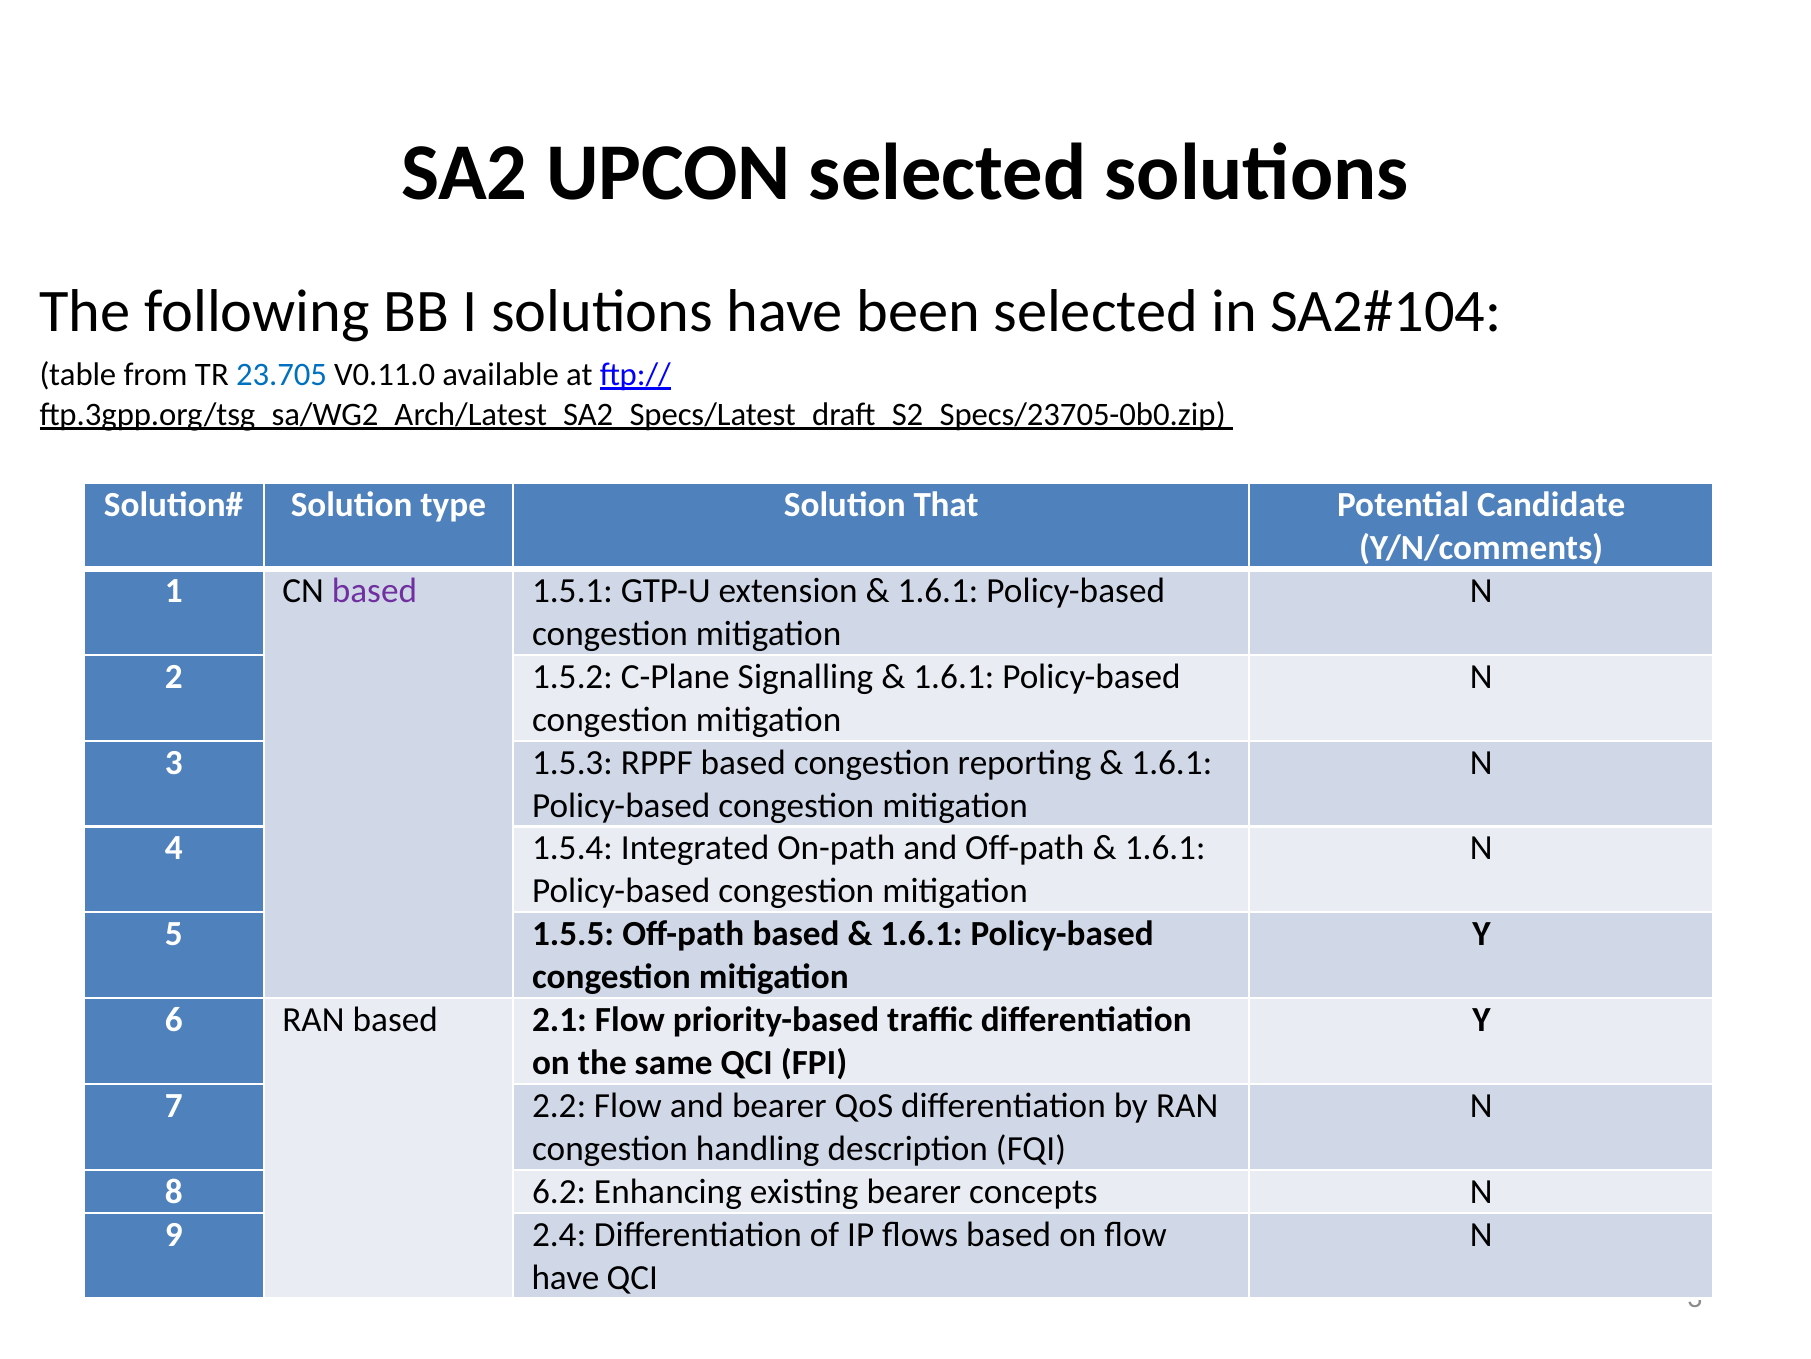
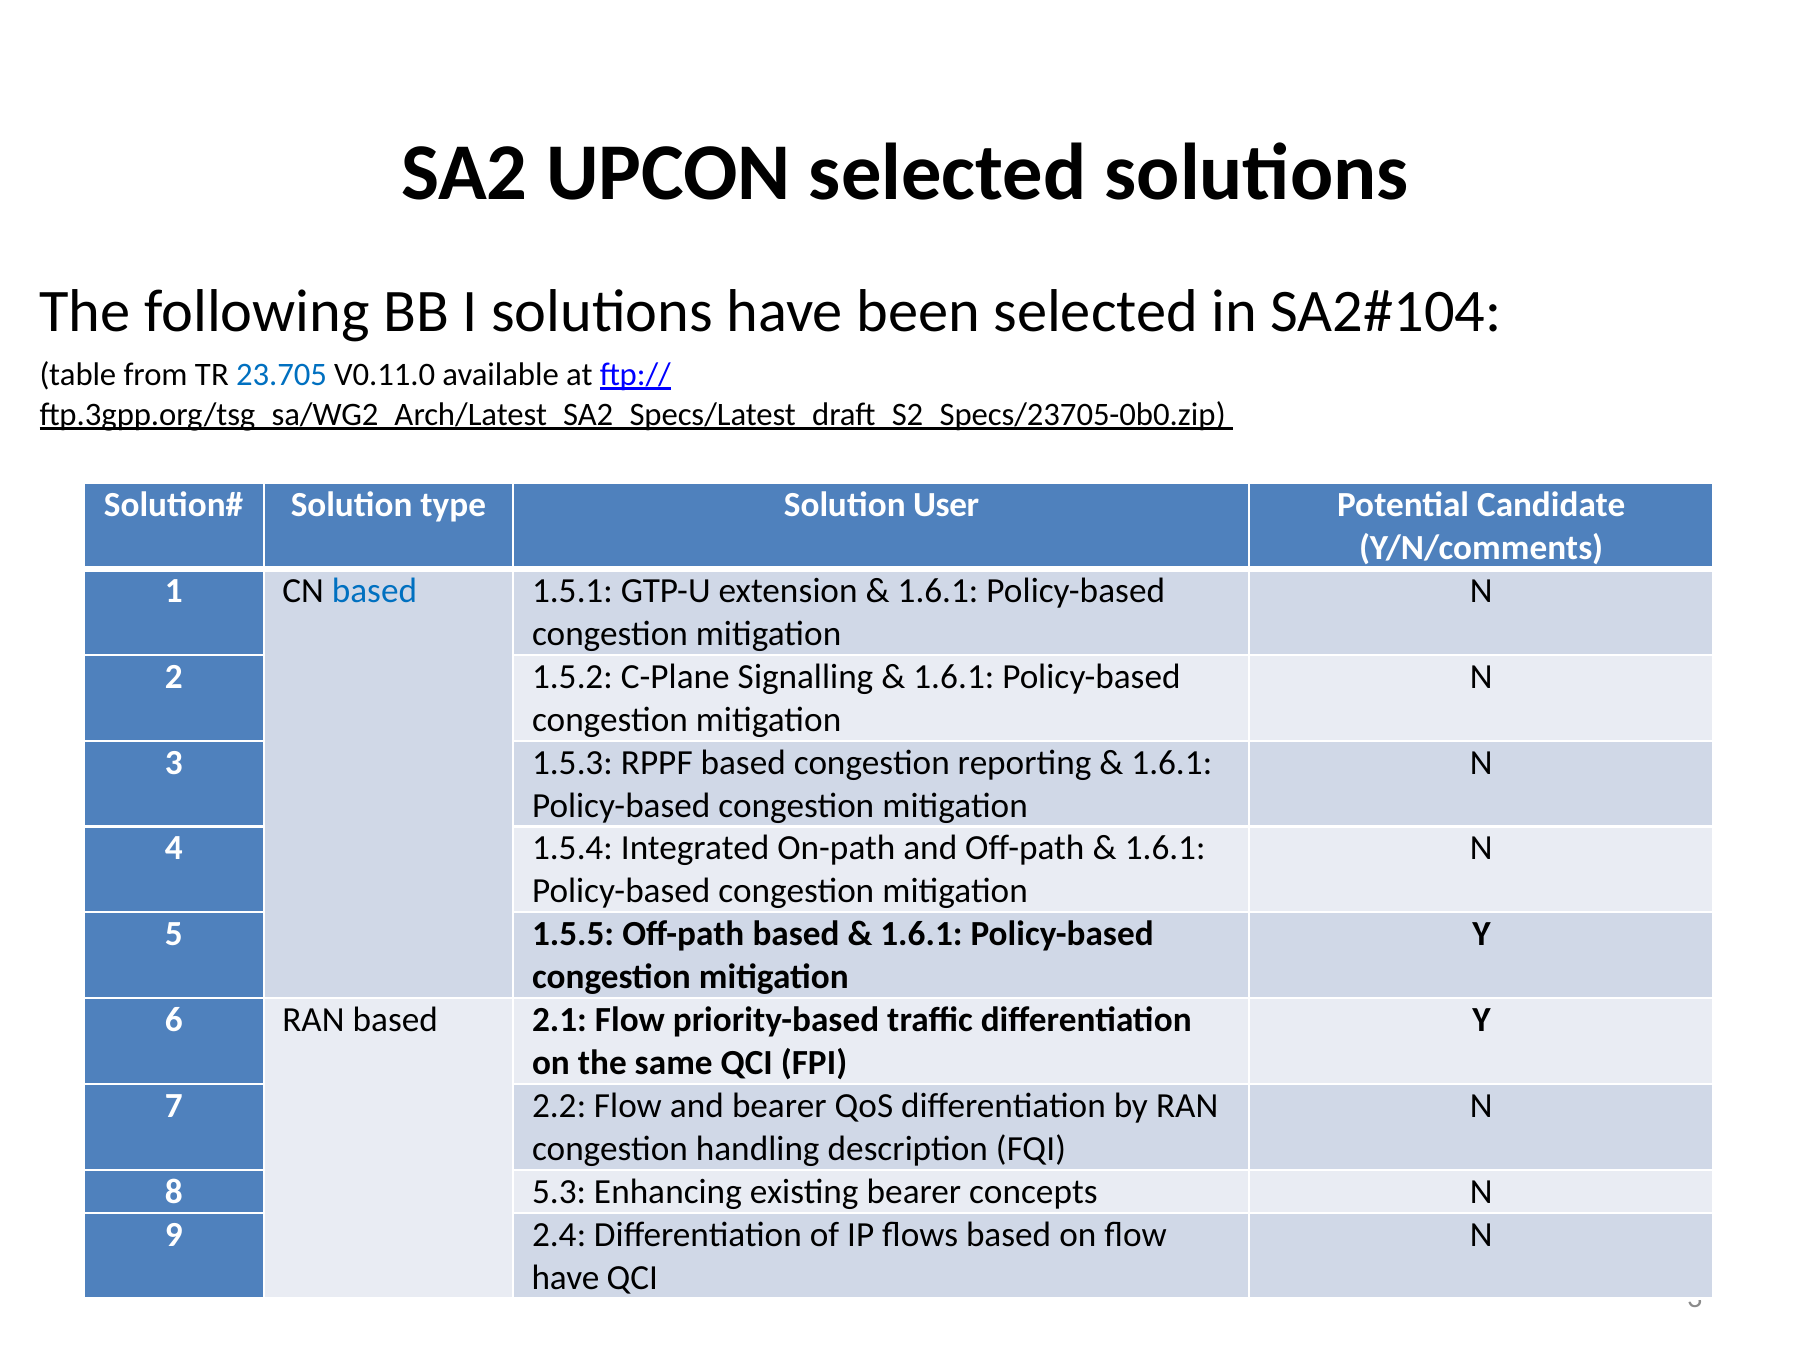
That: That -> User
based at (374, 591) colour: purple -> blue
6.2: 6.2 -> 5.3
